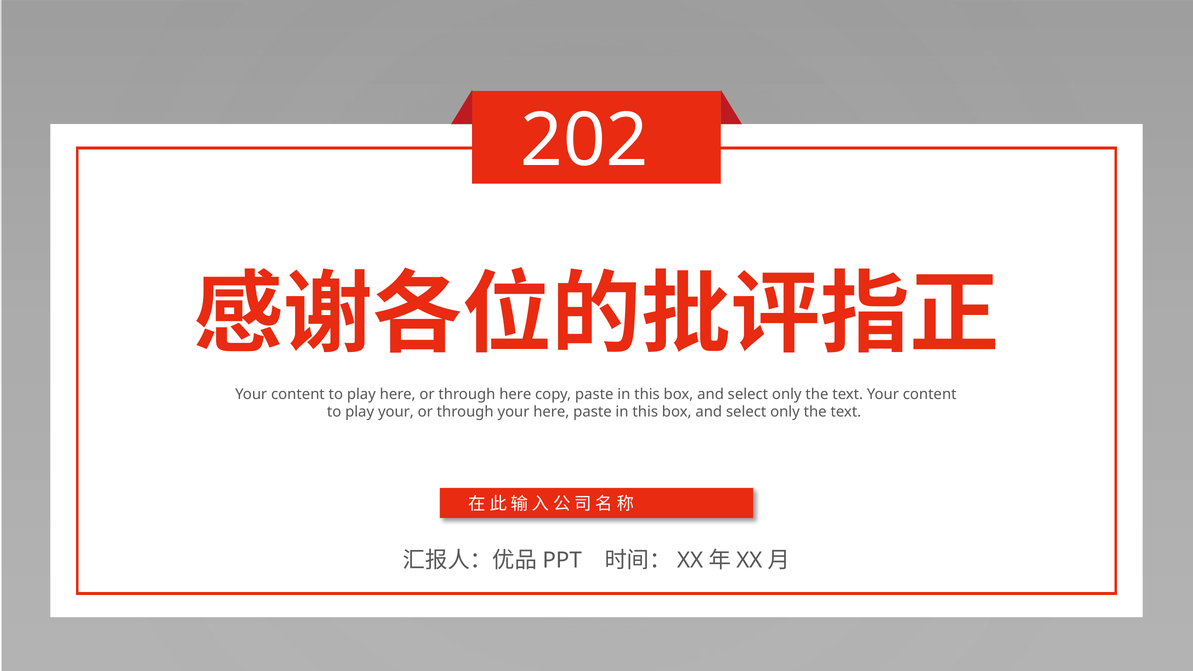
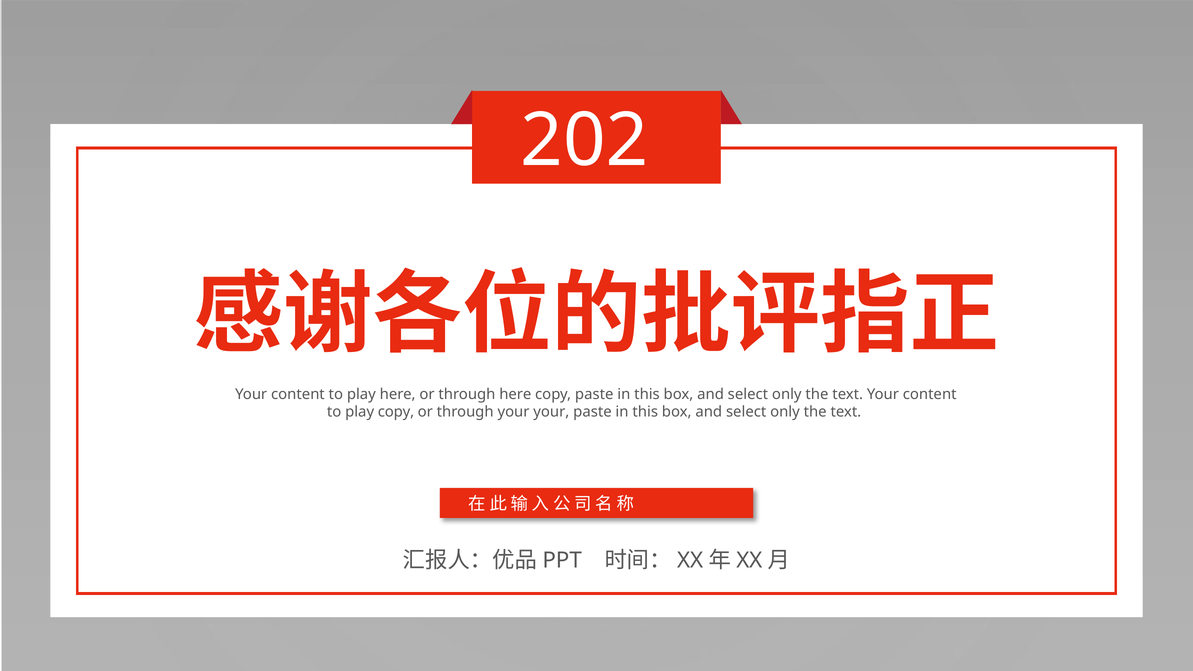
play your: your -> copy
your here: here -> your
